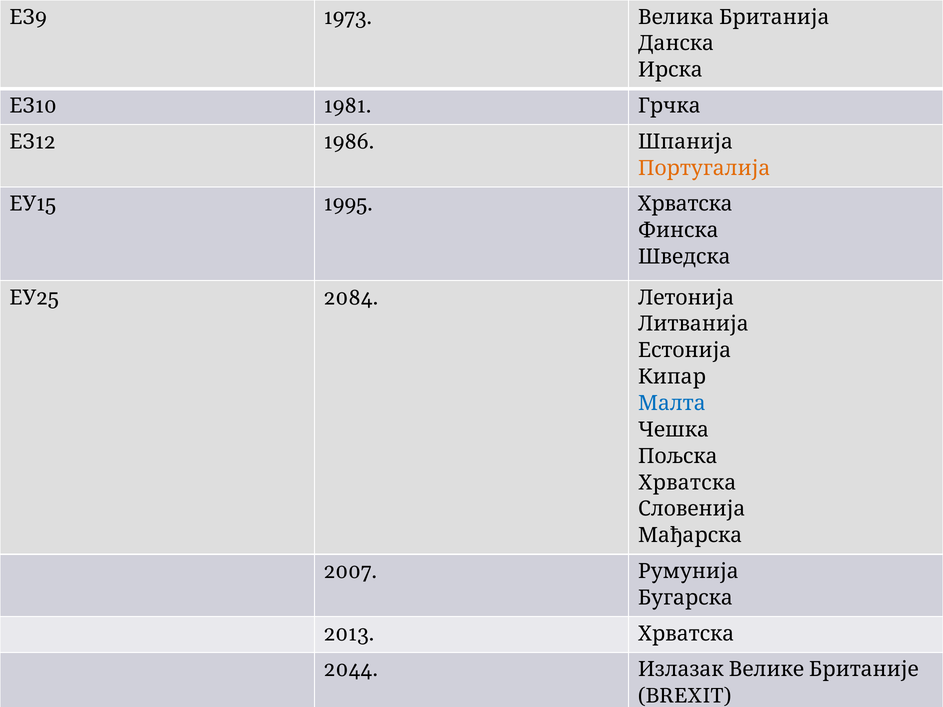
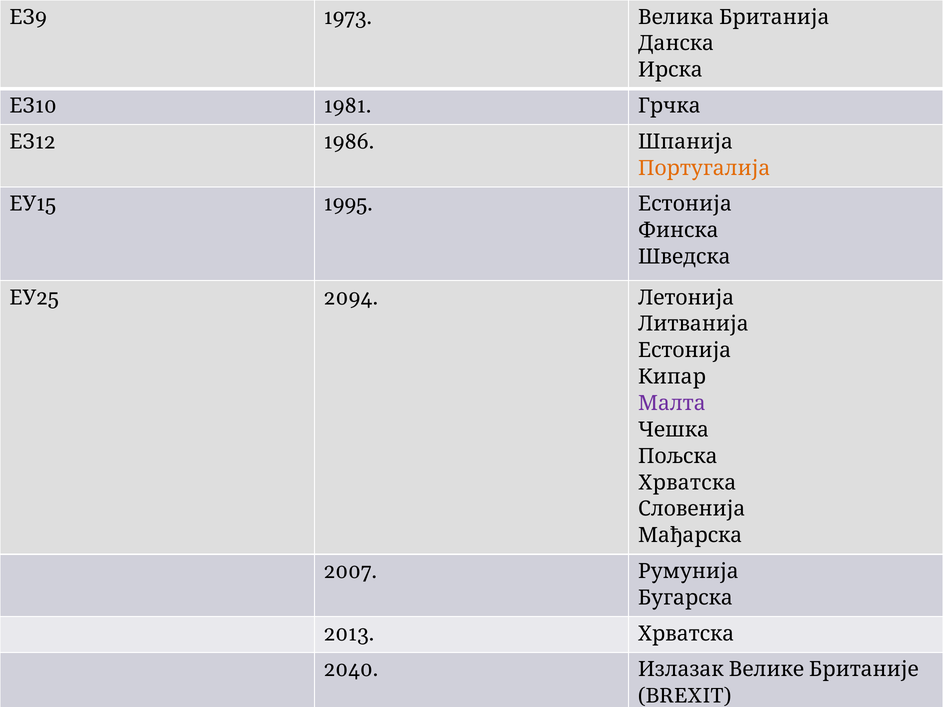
1995 Хрватска: Хрватска -> Естонија
2084: 2084 -> 2094
Малта colour: blue -> purple
2044: 2044 -> 2040
